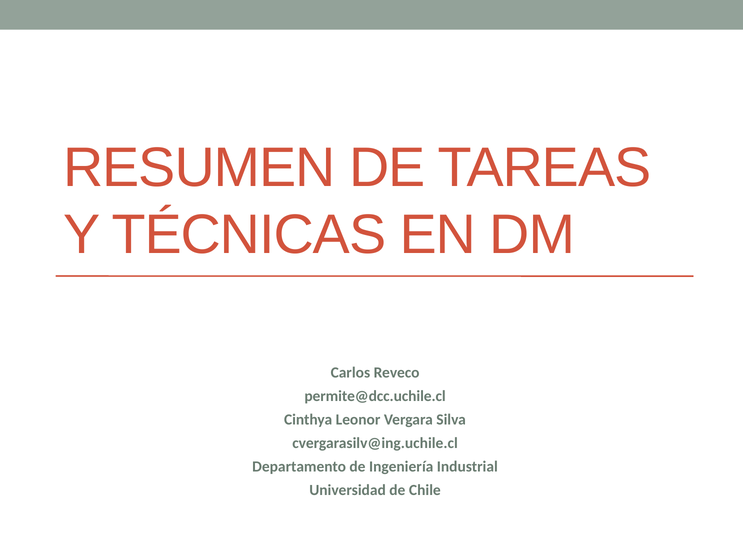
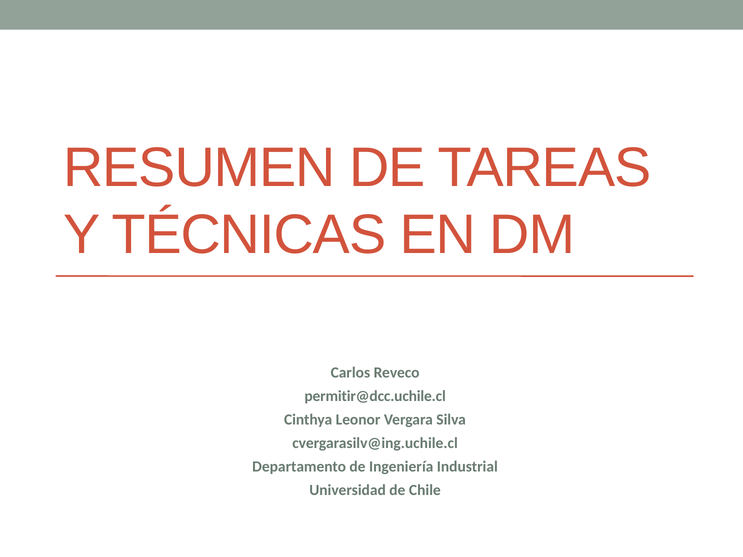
permite@dcc.uchile.cl: permite@dcc.uchile.cl -> permitir@dcc.uchile.cl
